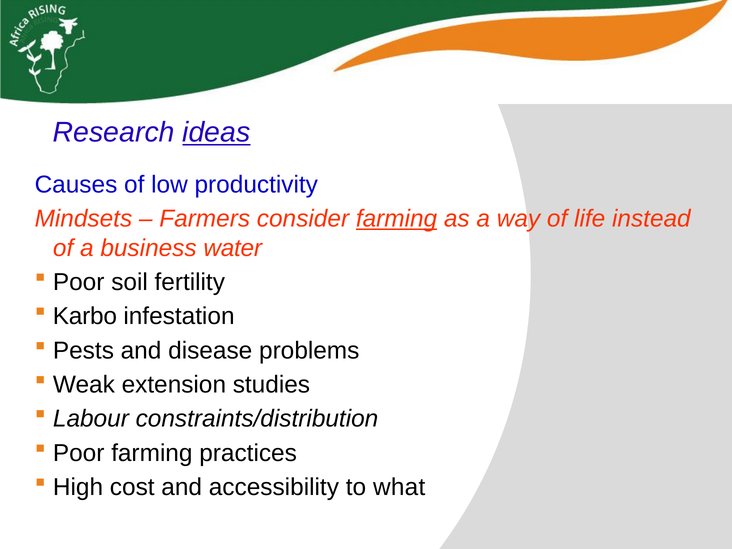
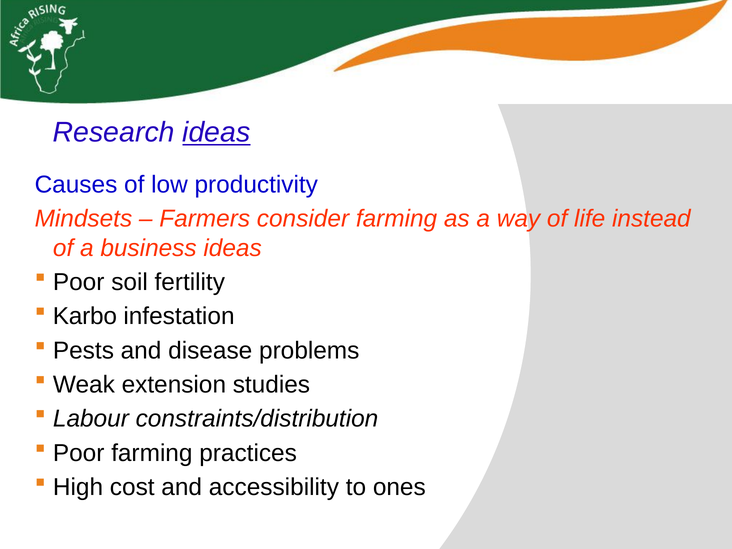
farming at (397, 219) underline: present -> none
business water: water -> ideas
what: what -> ones
